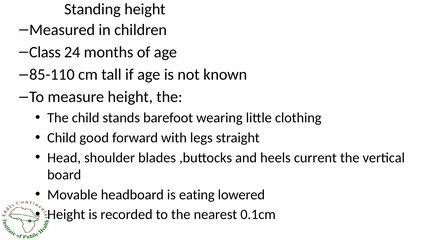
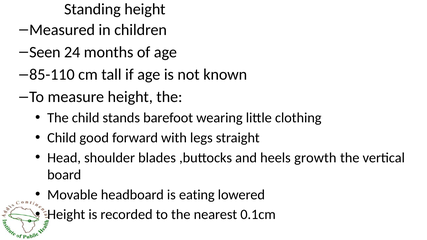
Class: Class -> Seen
current: current -> growth
